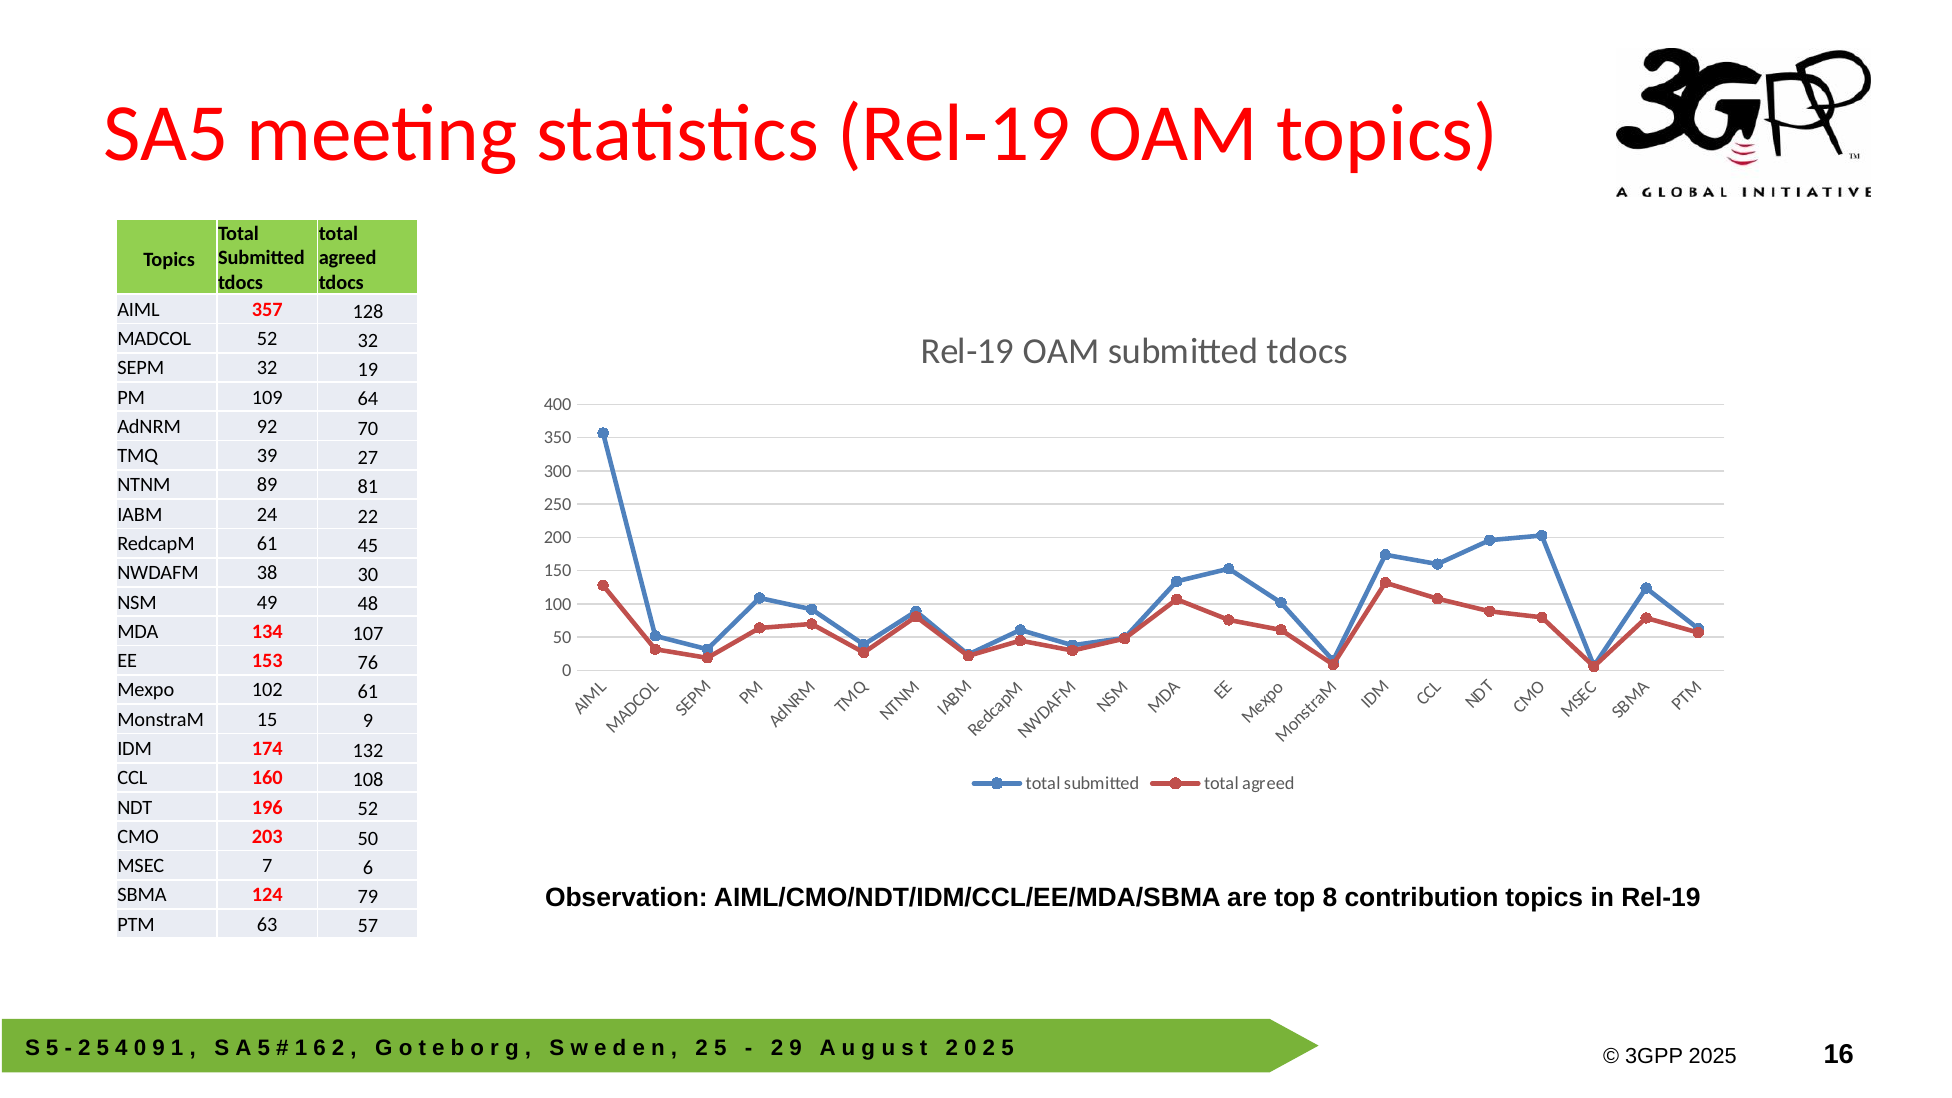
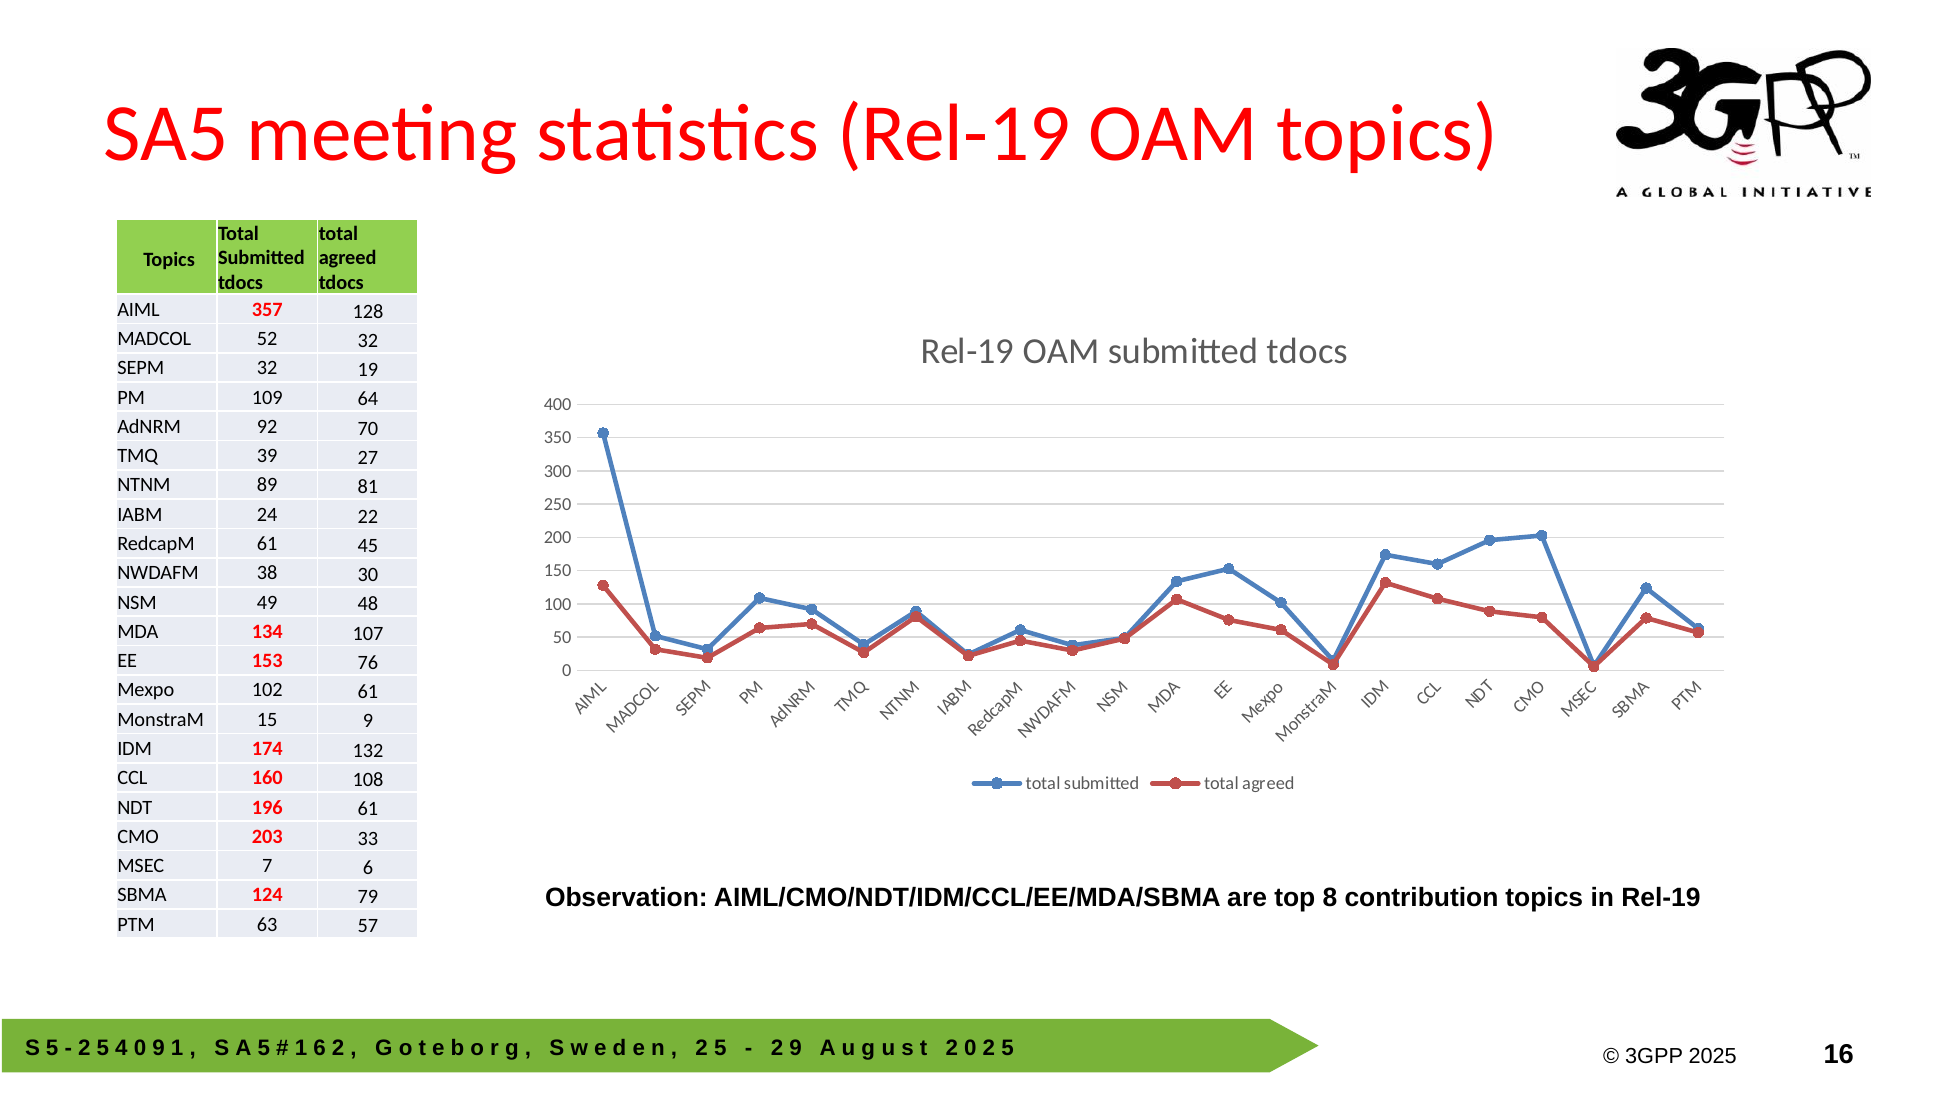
196 52: 52 -> 61
203 50: 50 -> 33
